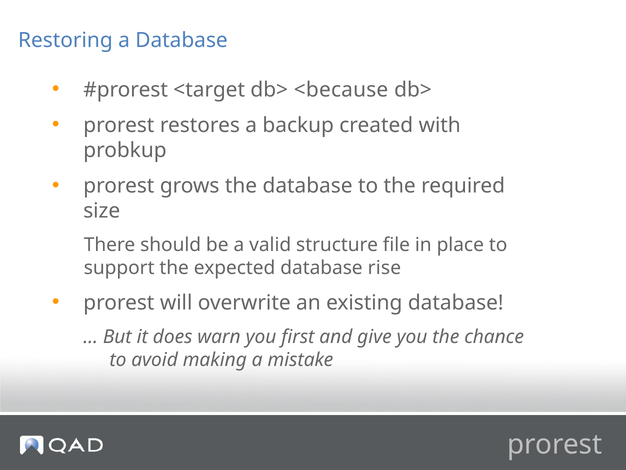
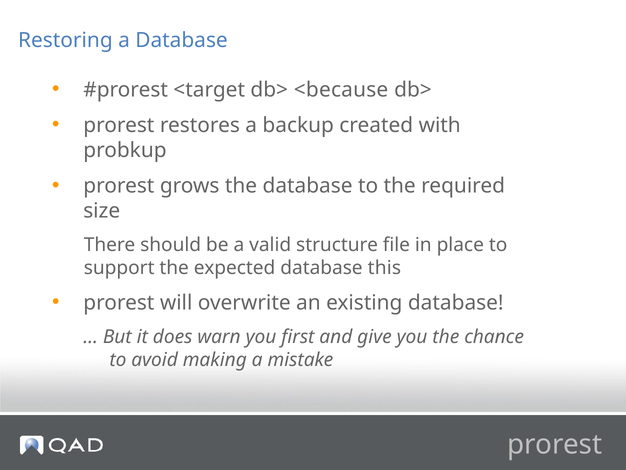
rise: rise -> this
